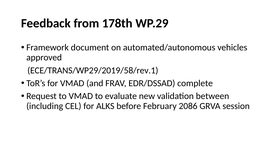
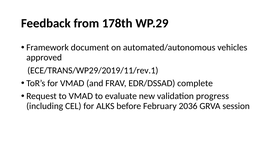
ECE/TRANS/WP29/2019/58/rev.1: ECE/TRANS/WP29/2019/58/rev.1 -> ECE/TRANS/WP29/2019/11/rev.1
between: between -> progress
2086: 2086 -> 2036
